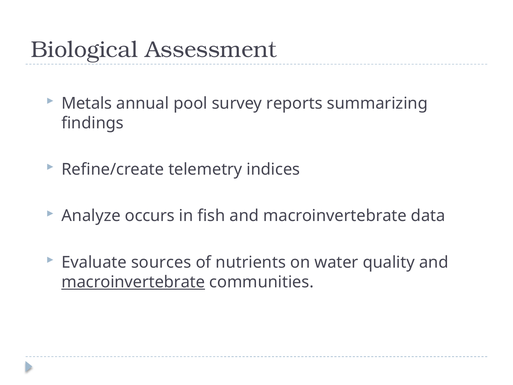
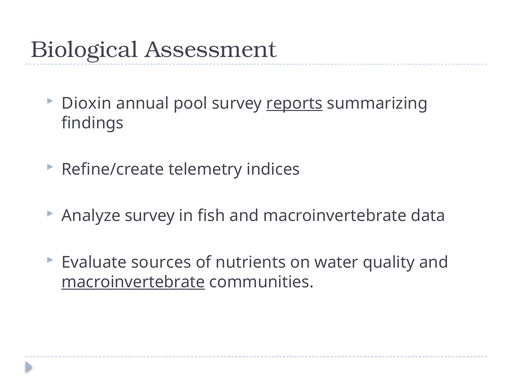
Metals: Metals -> Dioxin
reports underline: none -> present
Analyze occurs: occurs -> survey
